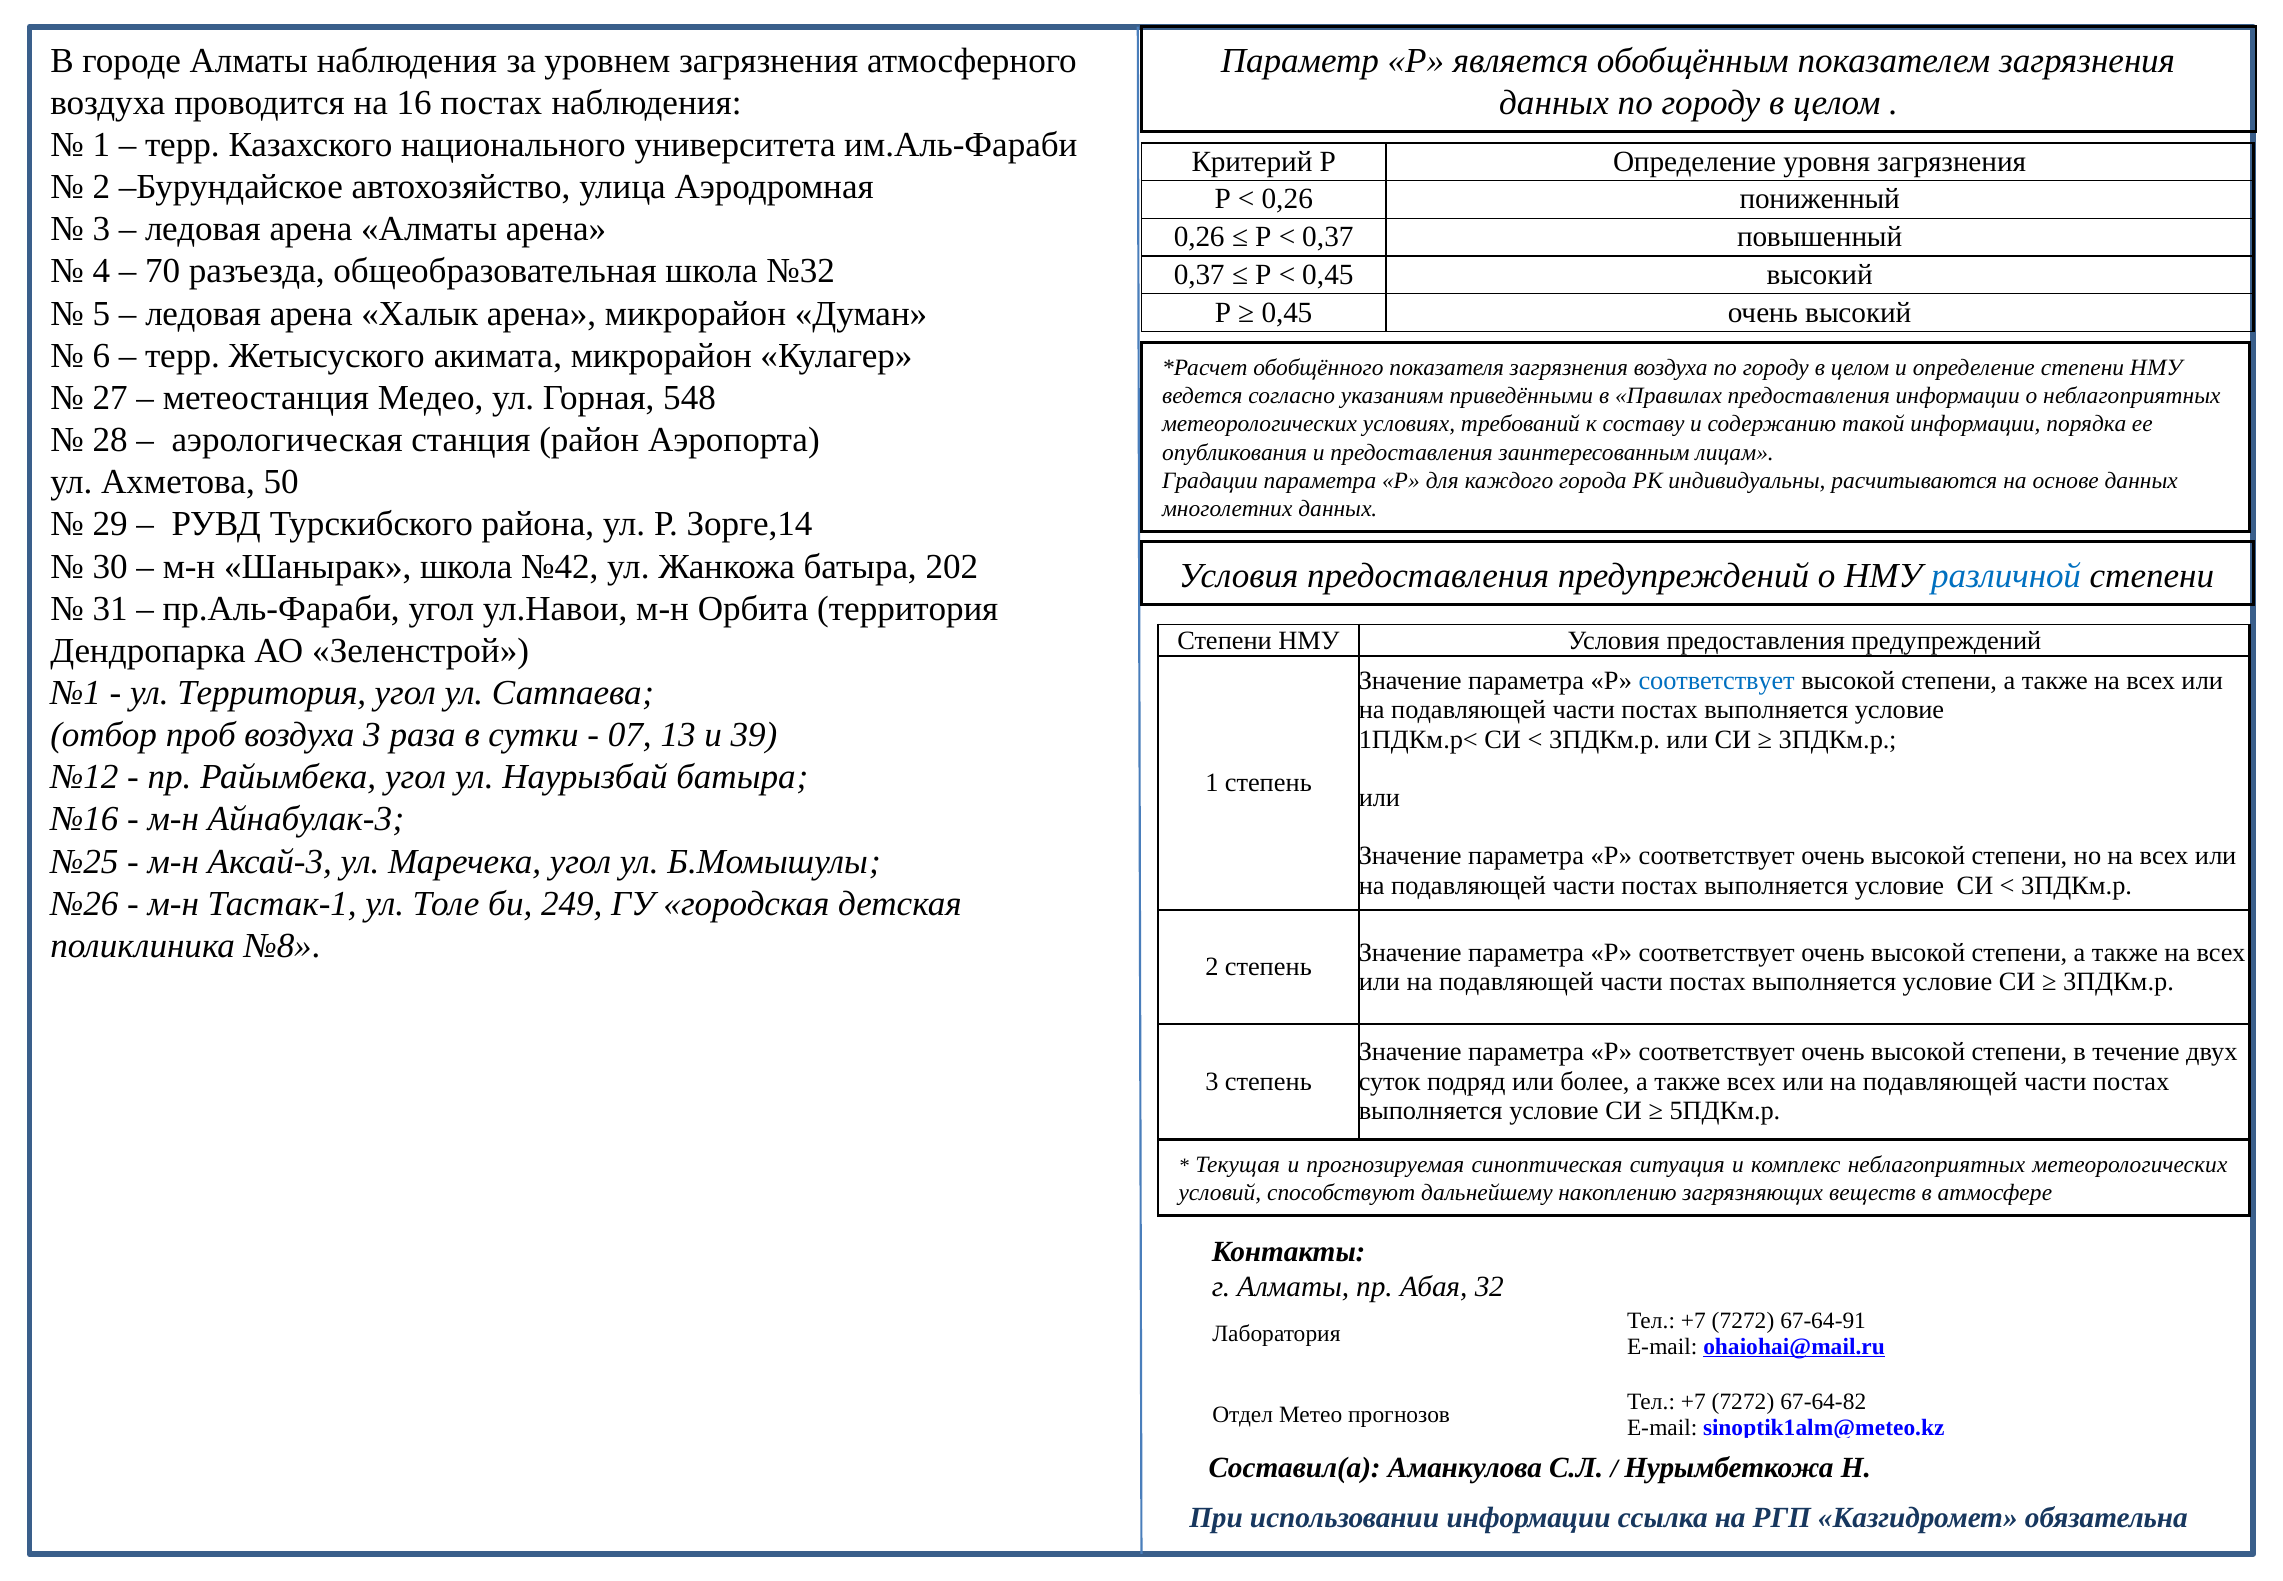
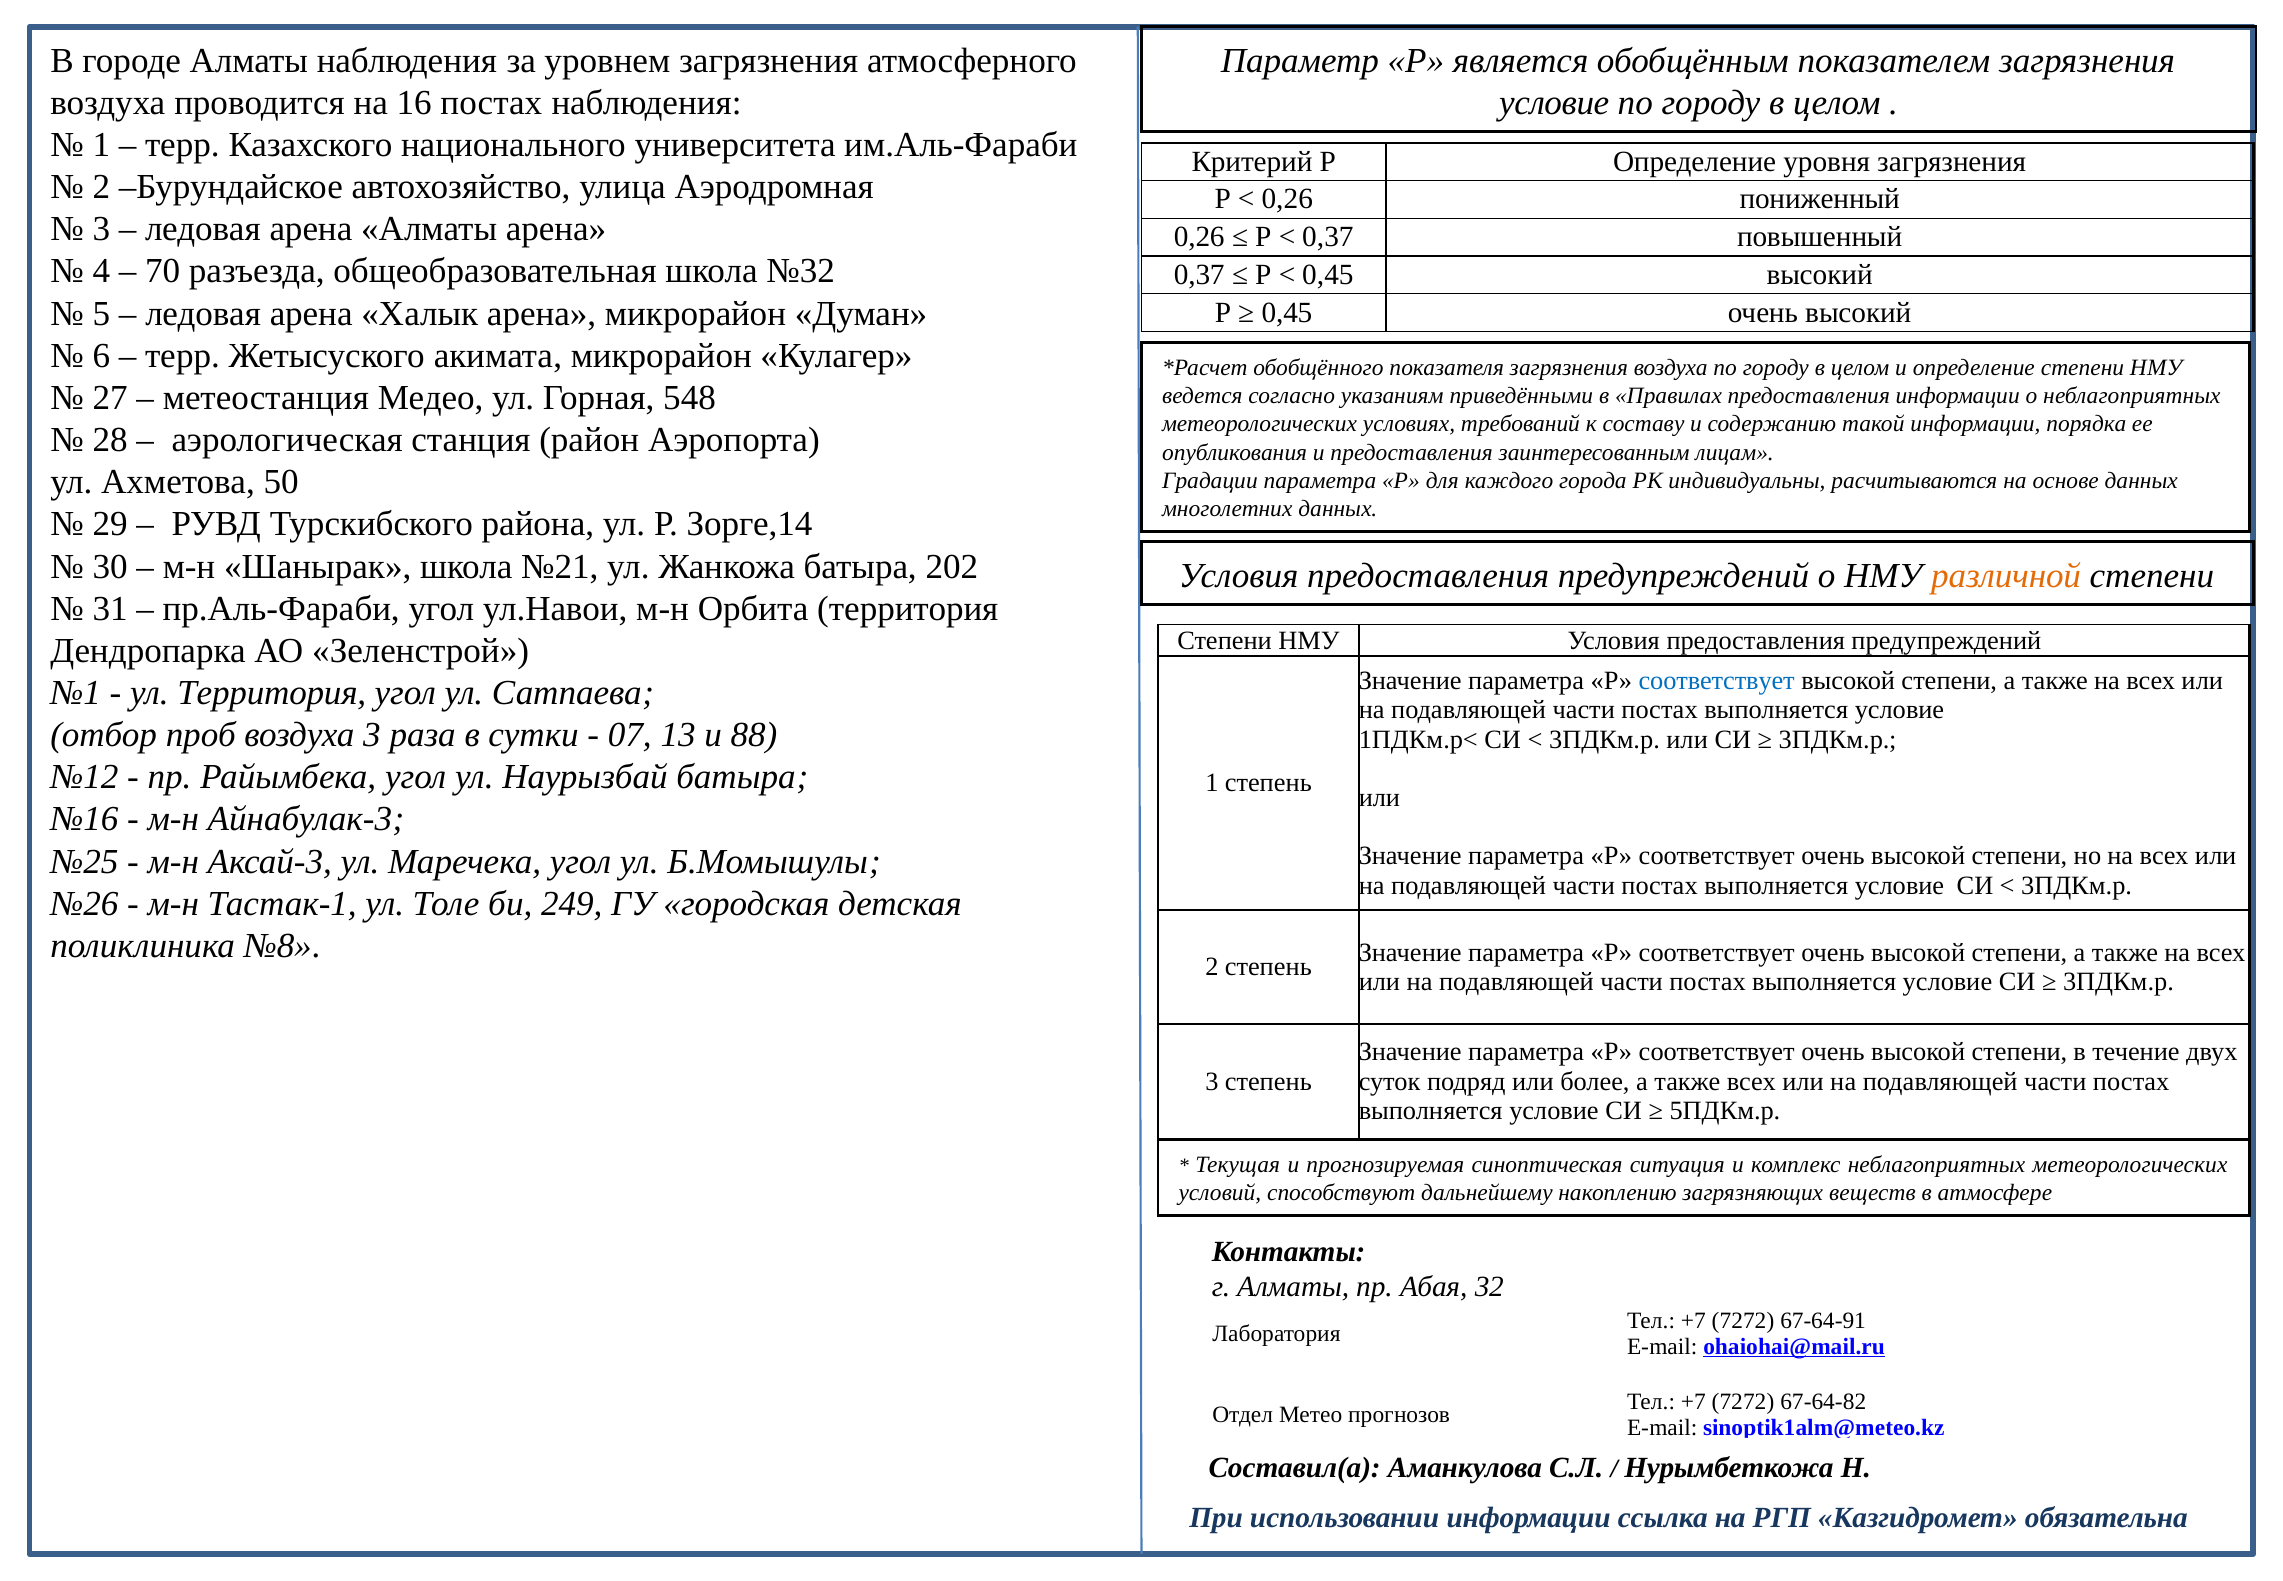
данных at (1554, 103): данных -> условие
№42: №42 -> №21
различной colour: blue -> orange
39: 39 -> 88
